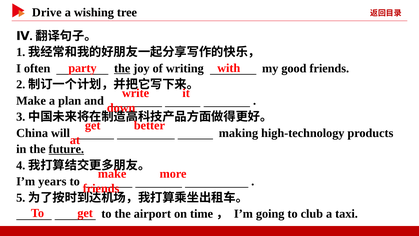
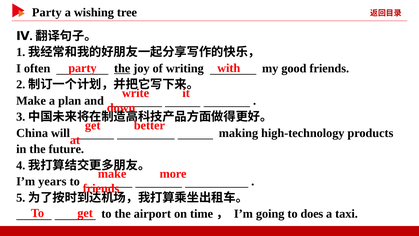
Drive at (47, 12): Drive -> Party
future underline: present -> none
club: club -> does
